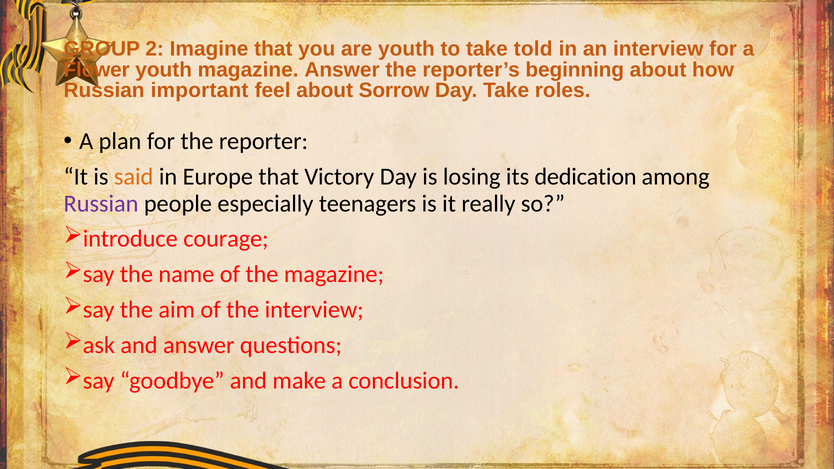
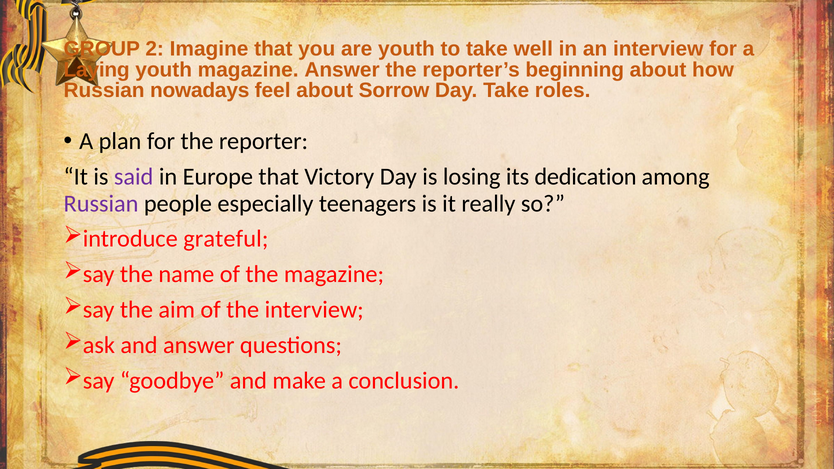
told: told -> well
Flower: Flower -> Laying
important: important -> nowadays
said colour: orange -> purple
courage: courage -> grateful
